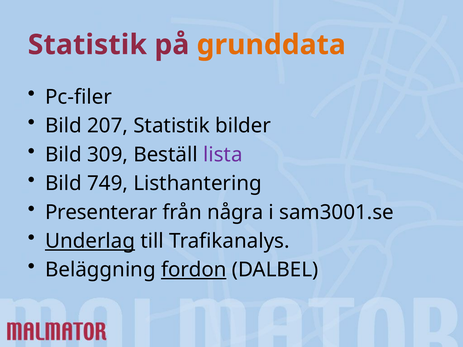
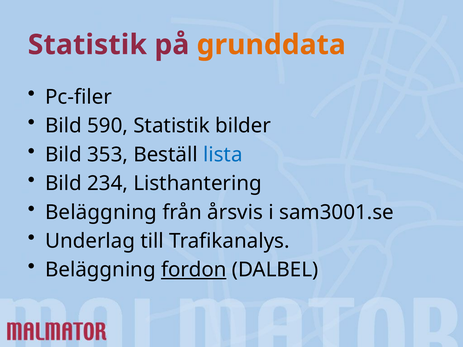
207: 207 -> 590
309: 309 -> 353
lista colour: purple -> blue
749: 749 -> 234
Presenterar at (101, 212): Presenterar -> Beläggning
några: några -> årsvis
Underlag underline: present -> none
